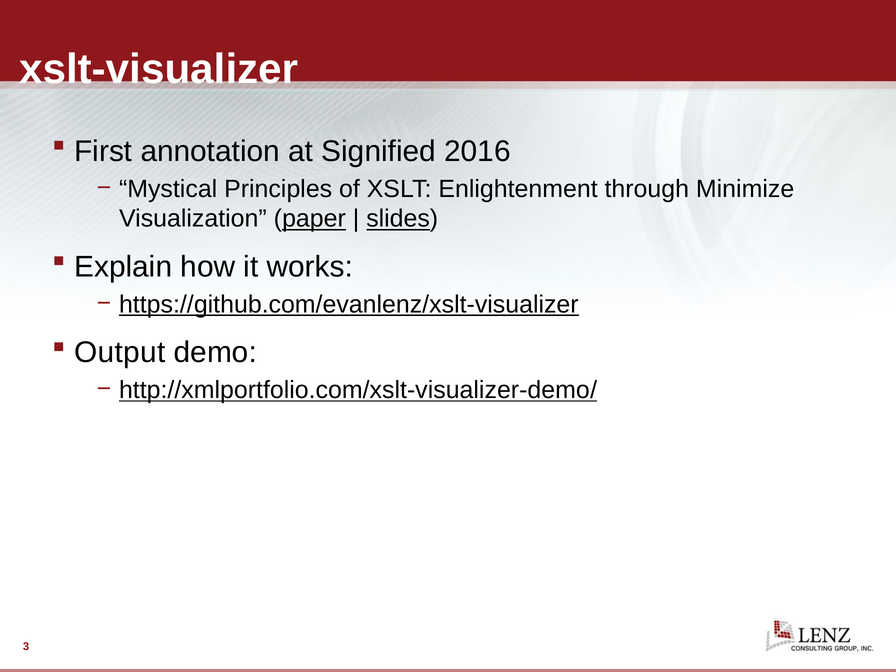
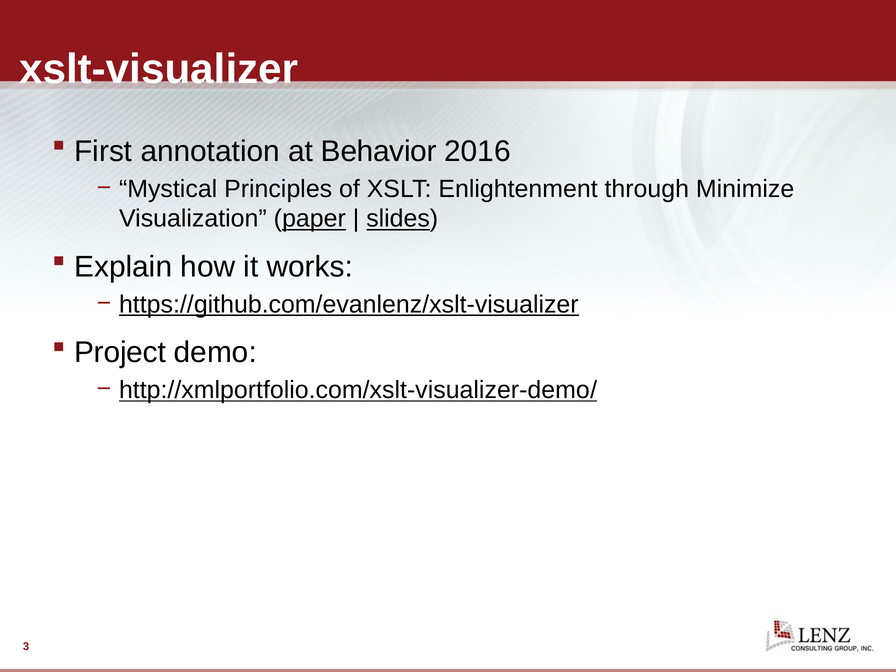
Signified: Signified -> Behavior
Output: Output -> Project
